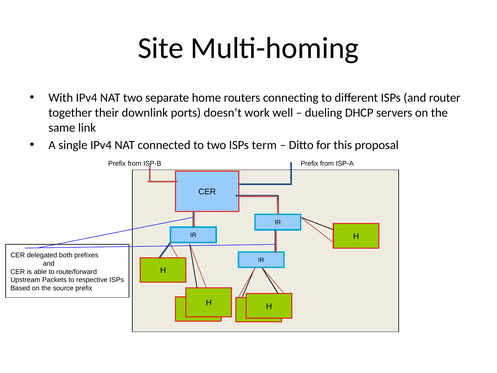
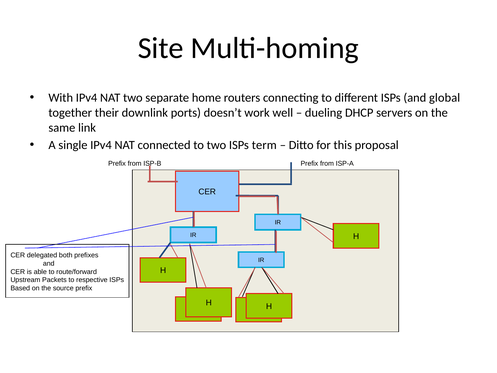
router: router -> global
